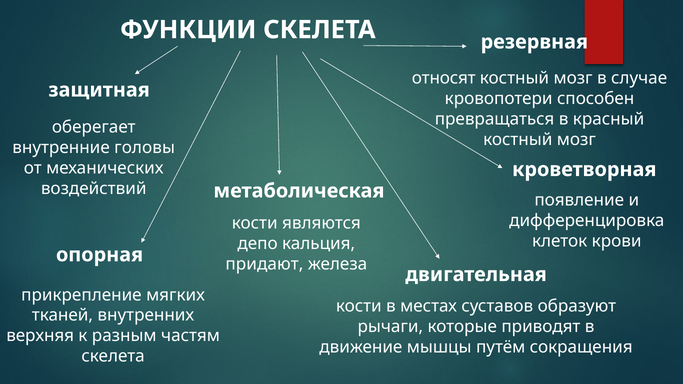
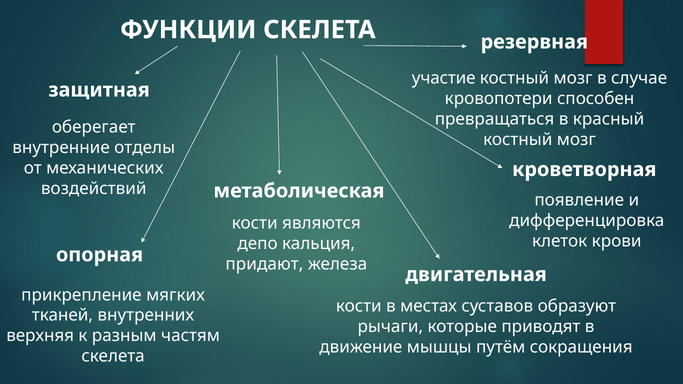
относят: относят -> участие
головы: головы -> отделы
